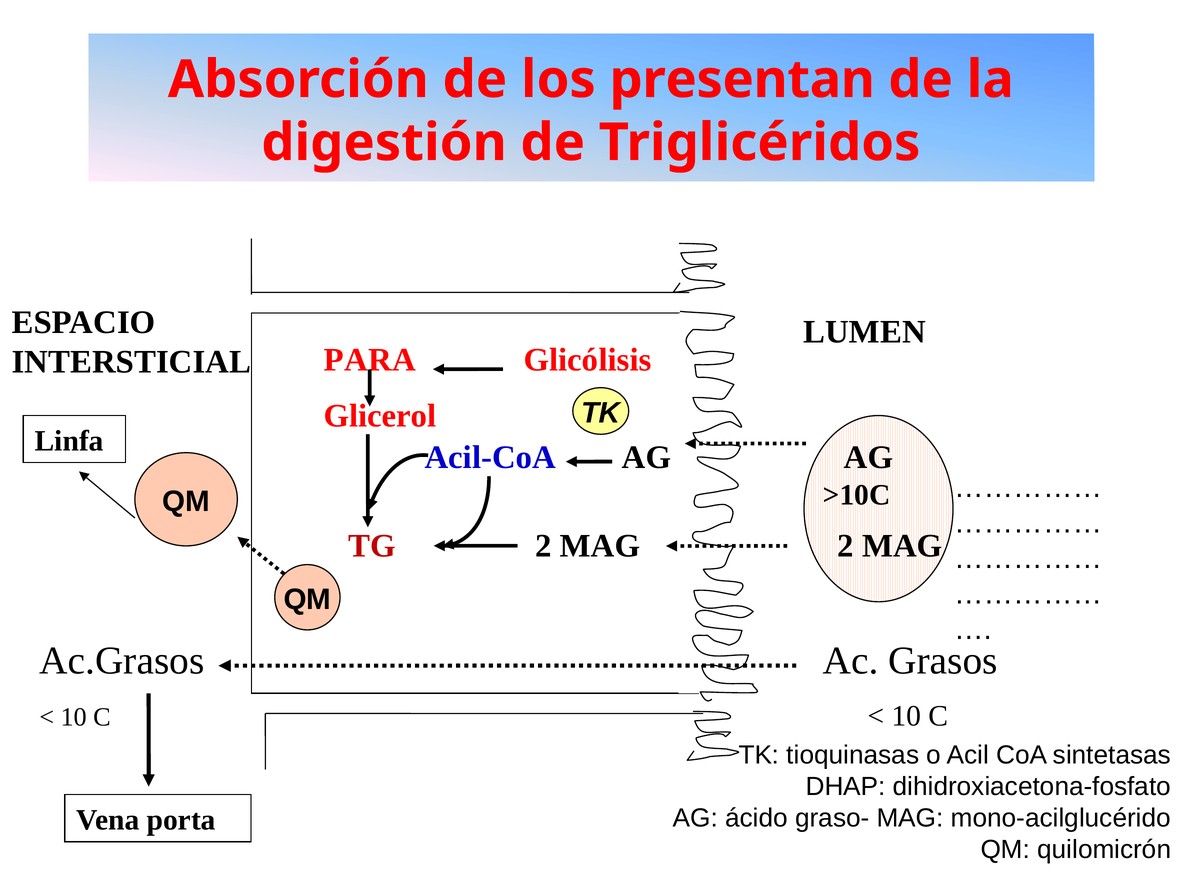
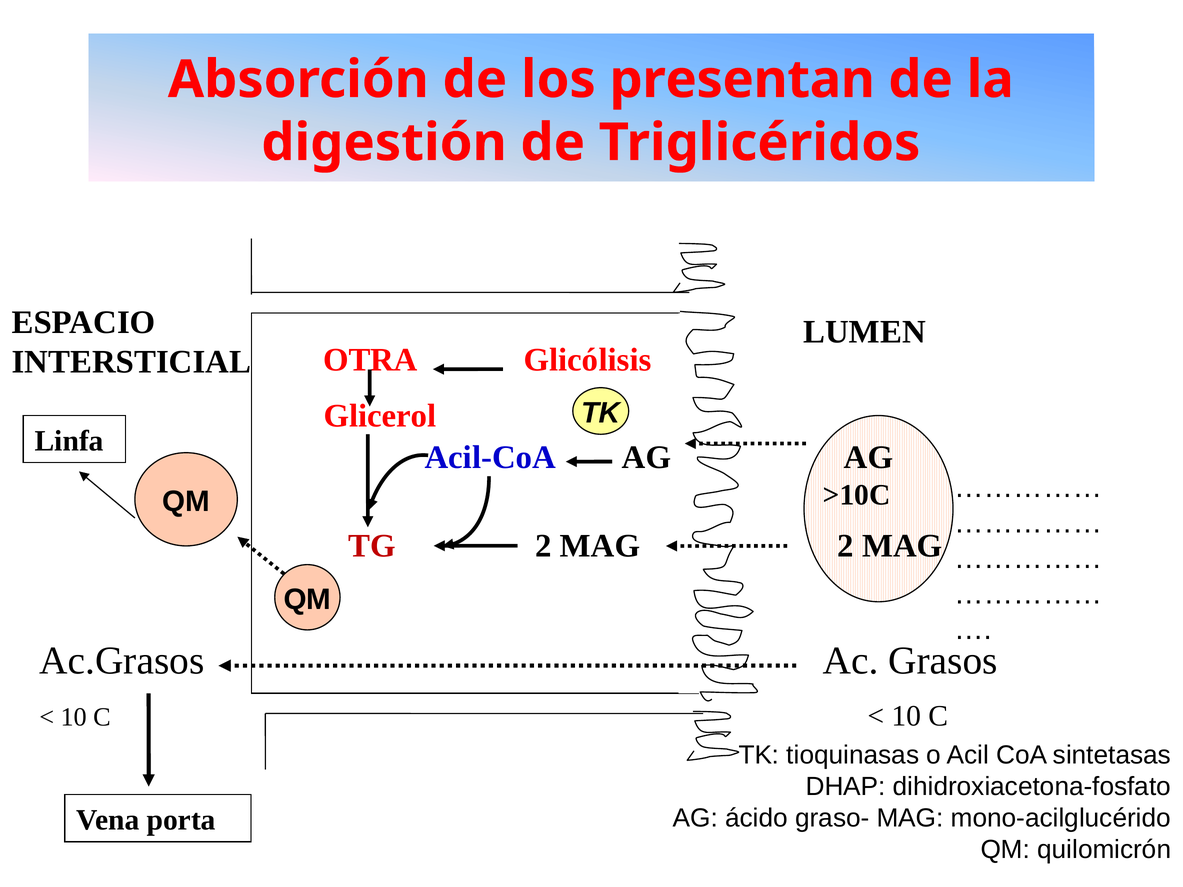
PARA: PARA -> OTRA
